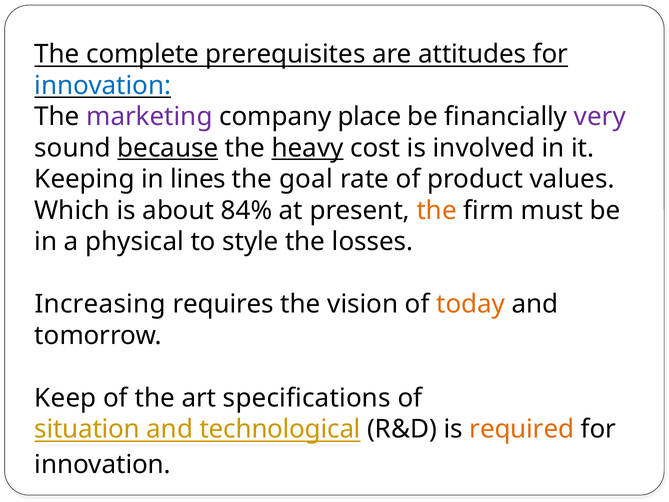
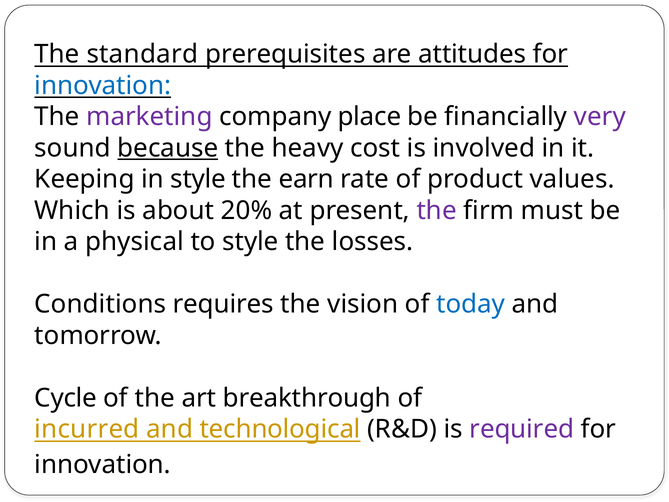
complete: complete -> standard
heavy underline: present -> none
in lines: lines -> style
goal: goal -> earn
84%: 84% -> 20%
the at (437, 210) colour: orange -> purple
Increasing: Increasing -> Conditions
today colour: orange -> blue
Keep: Keep -> Cycle
specifications: specifications -> breakthrough
situation: situation -> incurred
required colour: orange -> purple
